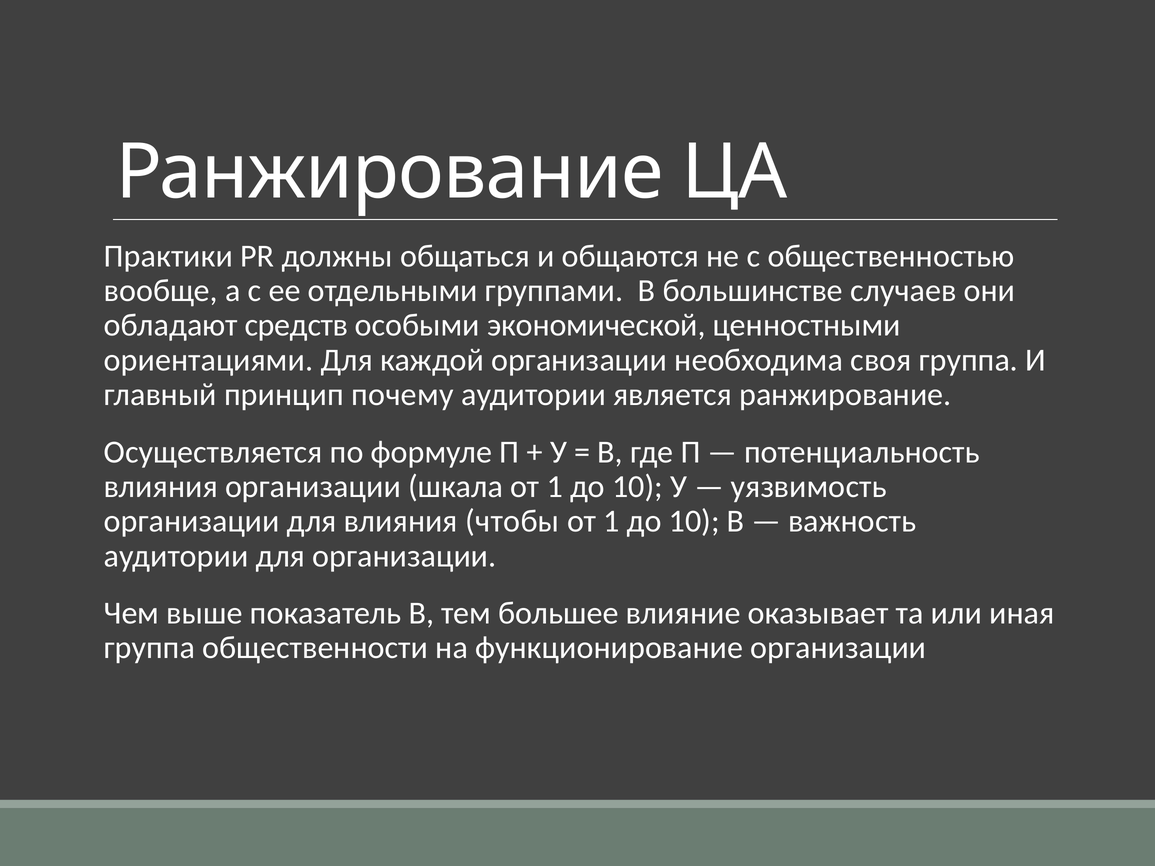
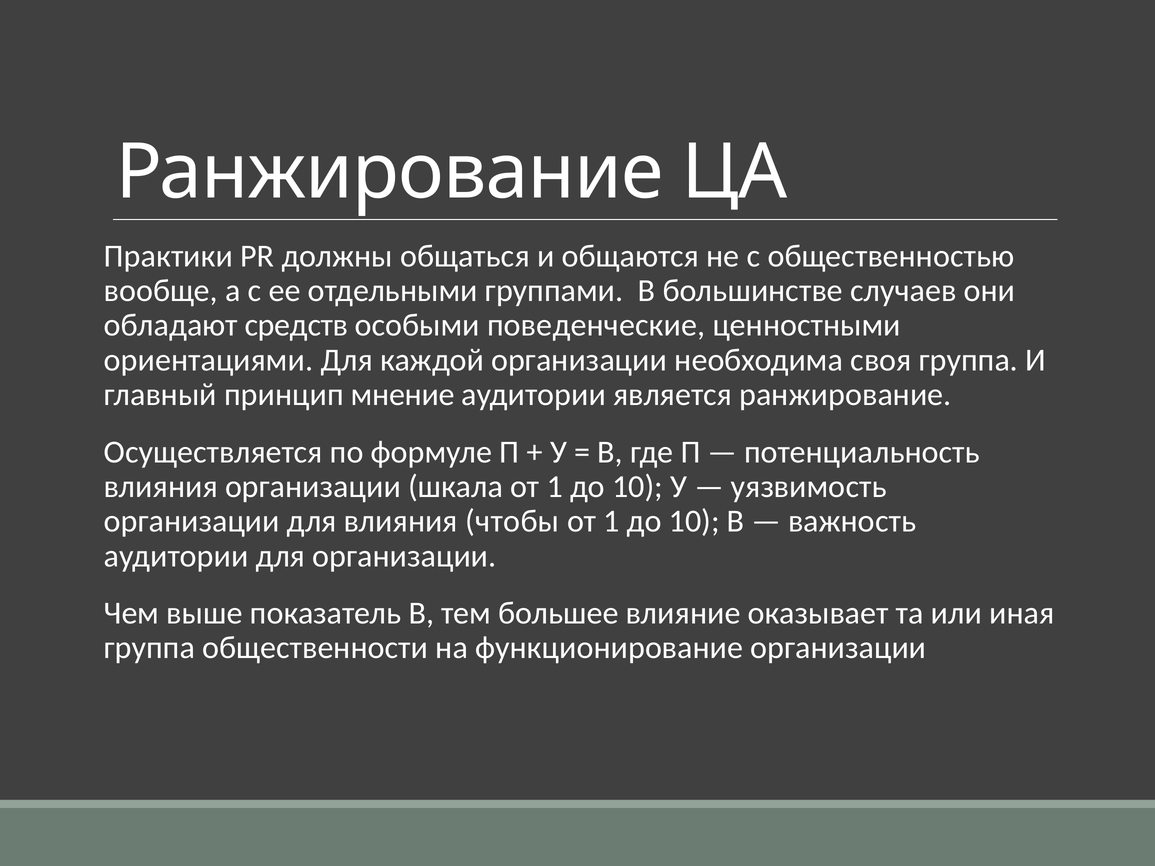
экономической: экономической -> поведенческие
почему: почему -> мнение
